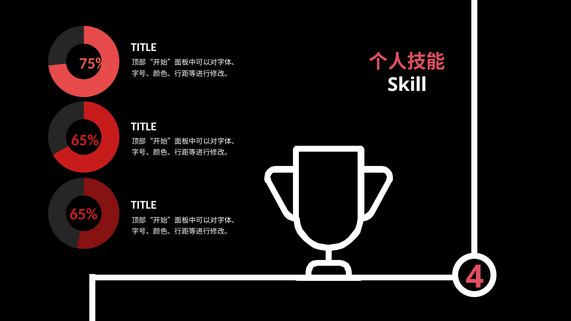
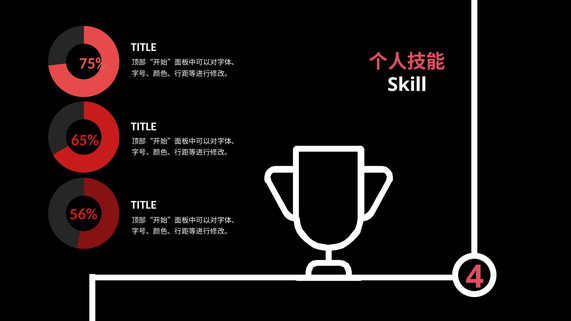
65% at (84, 214): 65% -> 56%
